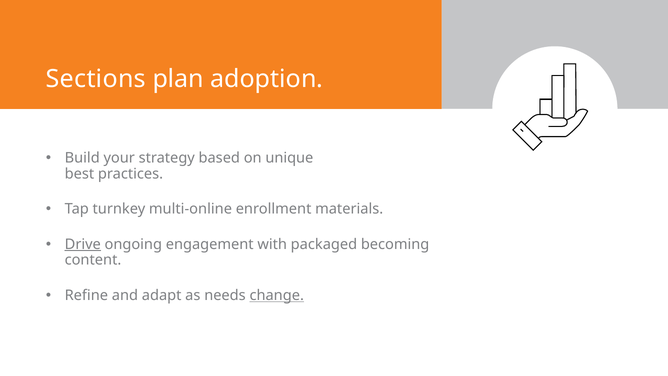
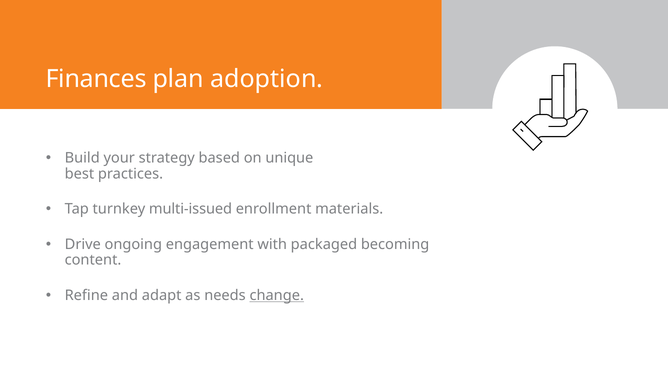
Sections: Sections -> Finances
multi-online: multi-online -> multi-issued
Drive underline: present -> none
